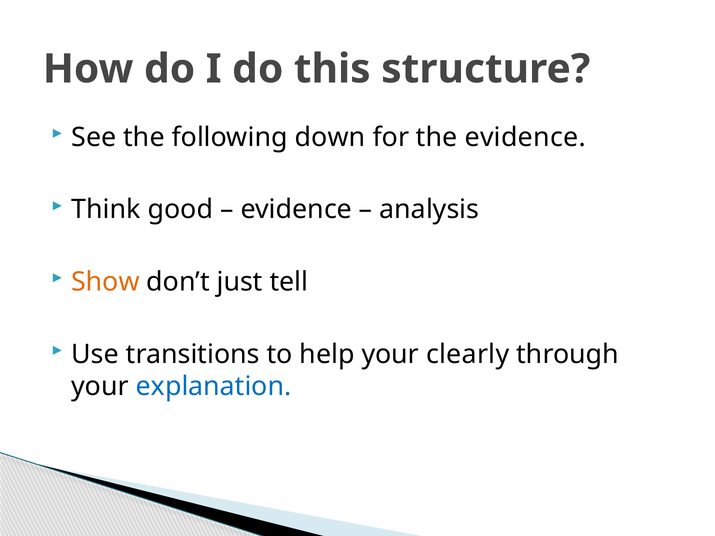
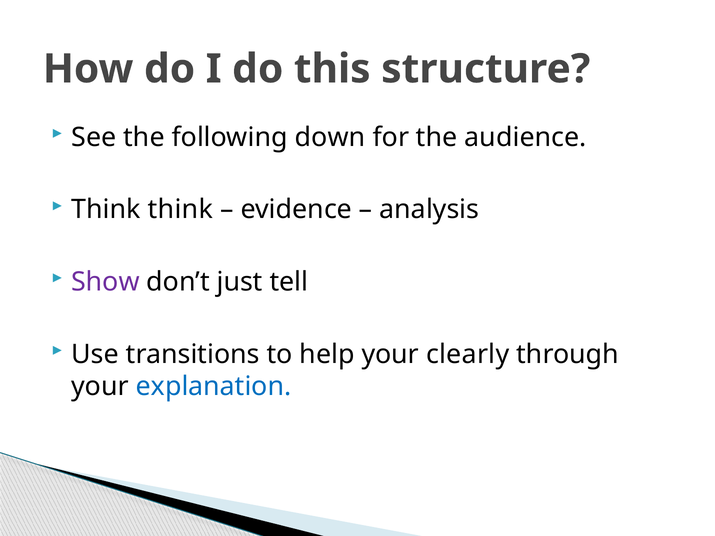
the evidence: evidence -> audience
Think good: good -> think
Show colour: orange -> purple
